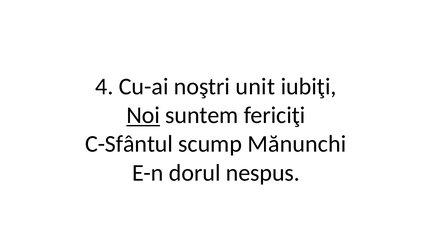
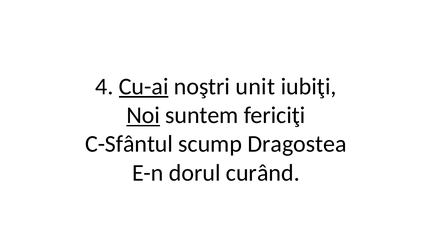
Cu-ai underline: none -> present
Mănunchi: Mănunchi -> Dragostea
nespus: nespus -> curând
